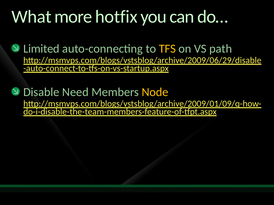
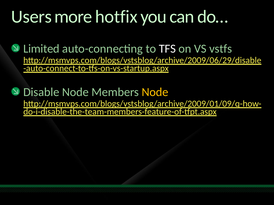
What: What -> Users
TFS colour: yellow -> white
path: path -> vstfs
Disable Need: Need -> Node
